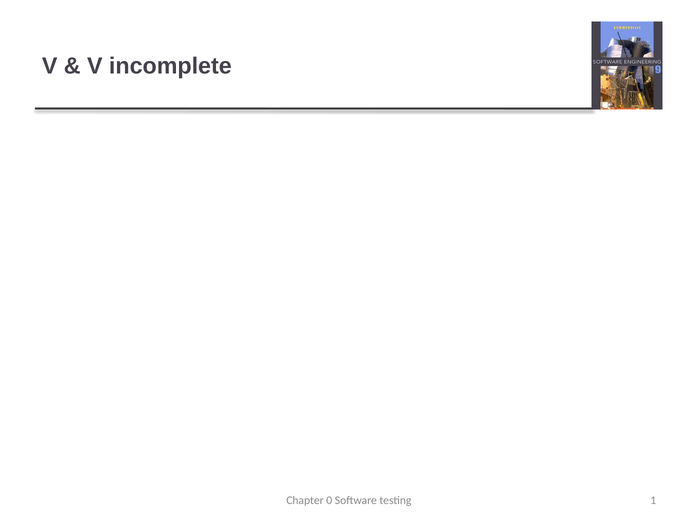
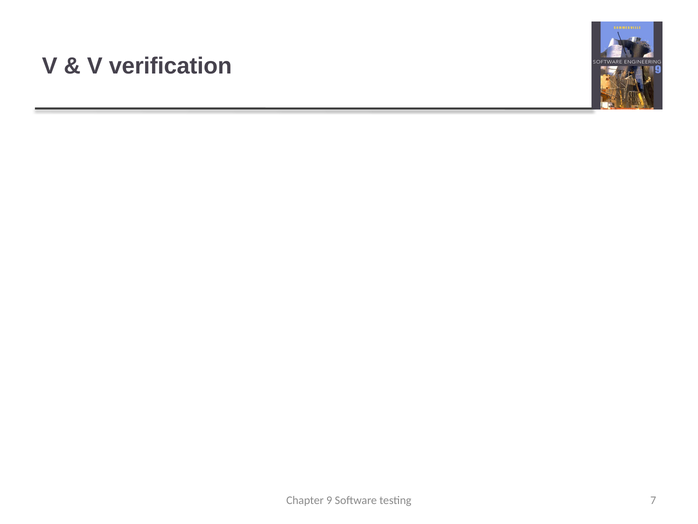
incomplete: incomplete -> verification
0: 0 -> 9
1: 1 -> 7
